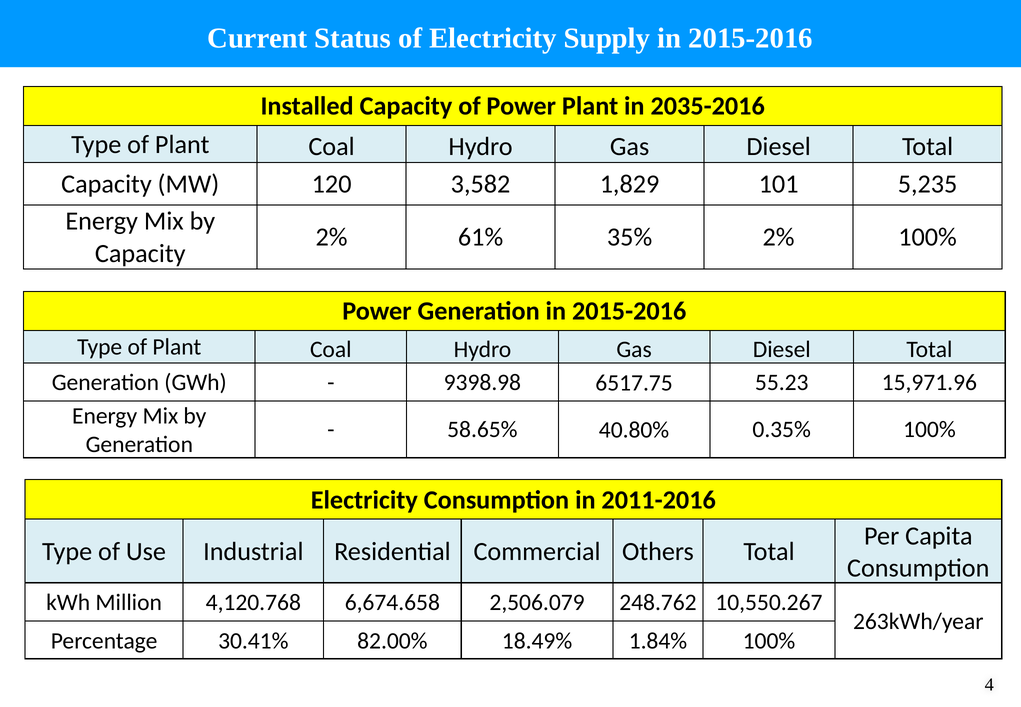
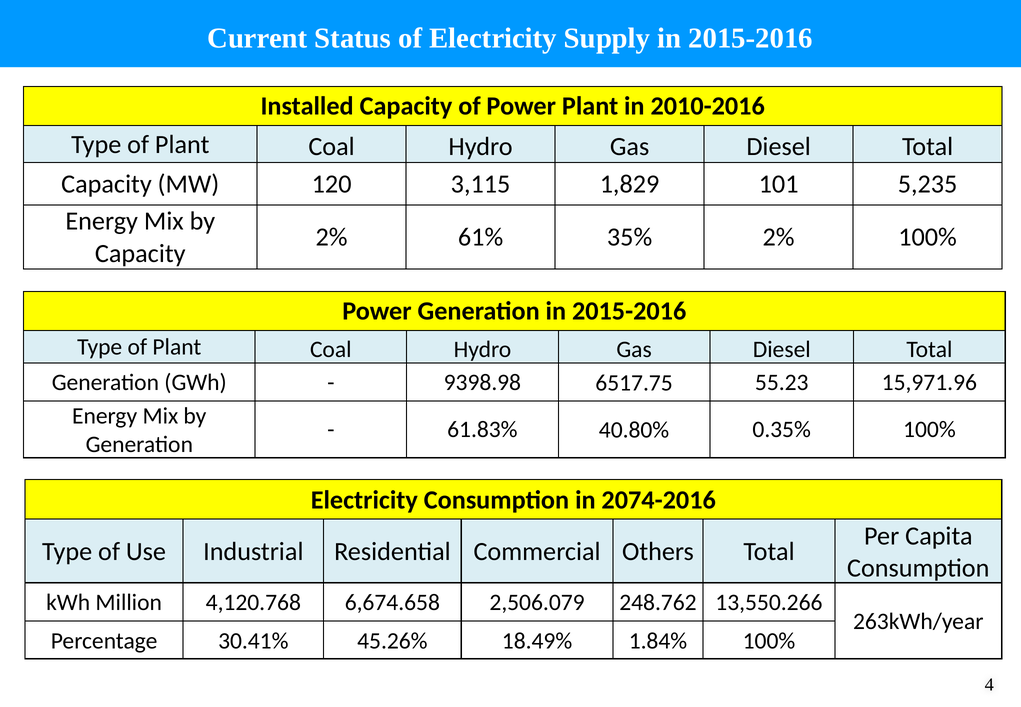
2035-2016: 2035-2016 -> 2010-2016
3,582: 3,582 -> 3,115
58.65%: 58.65% -> 61.83%
2011-2016: 2011-2016 -> 2074-2016
10,550.267: 10,550.267 -> 13,550.266
82.00%: 82.00% -> 45.26%
